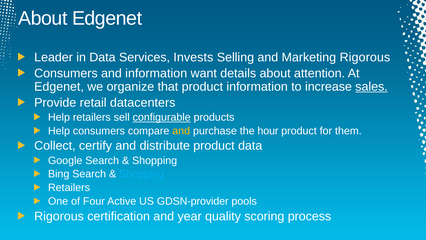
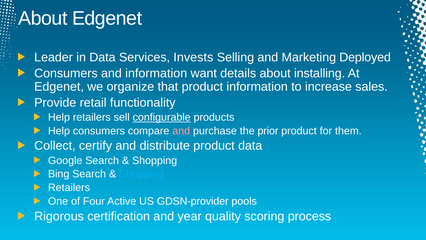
Marketing Rigorous: Rigorous -> Deployed
attention: attention -> installing
sales underline: present -> none
datacenters: datacenters -> functionality
and at (181, 131) colour: yellow -> pink
hour: hour -> prior
